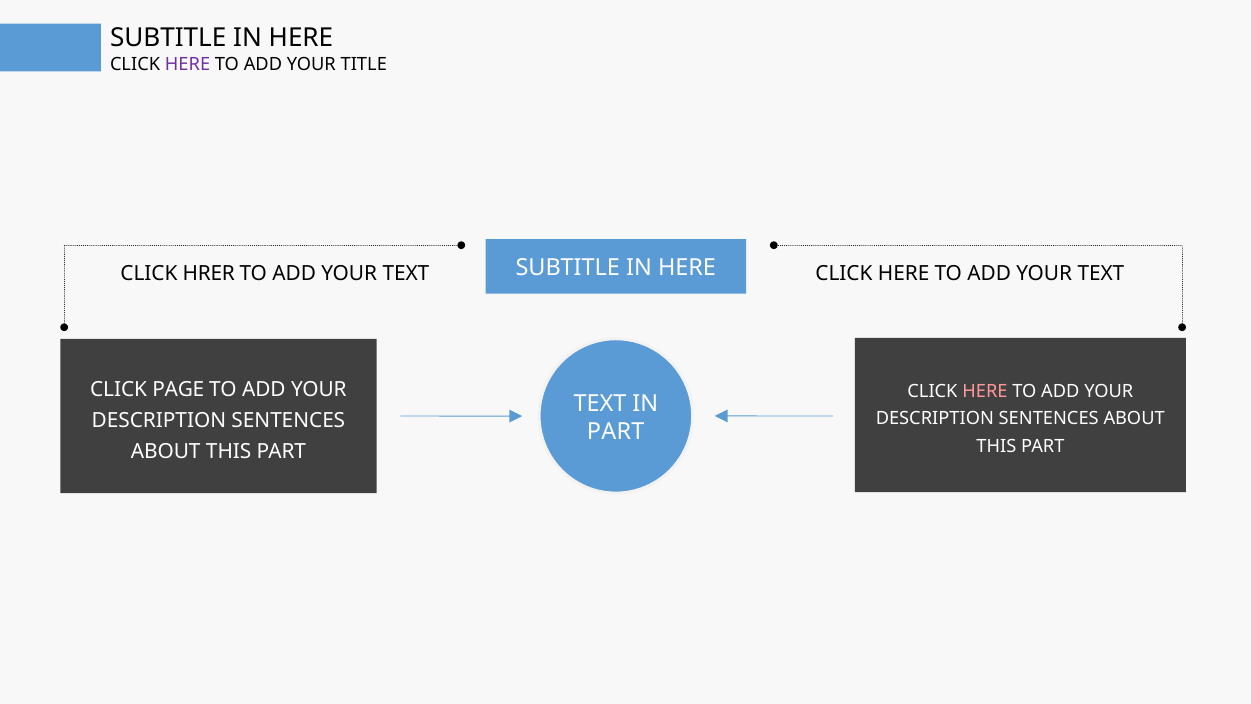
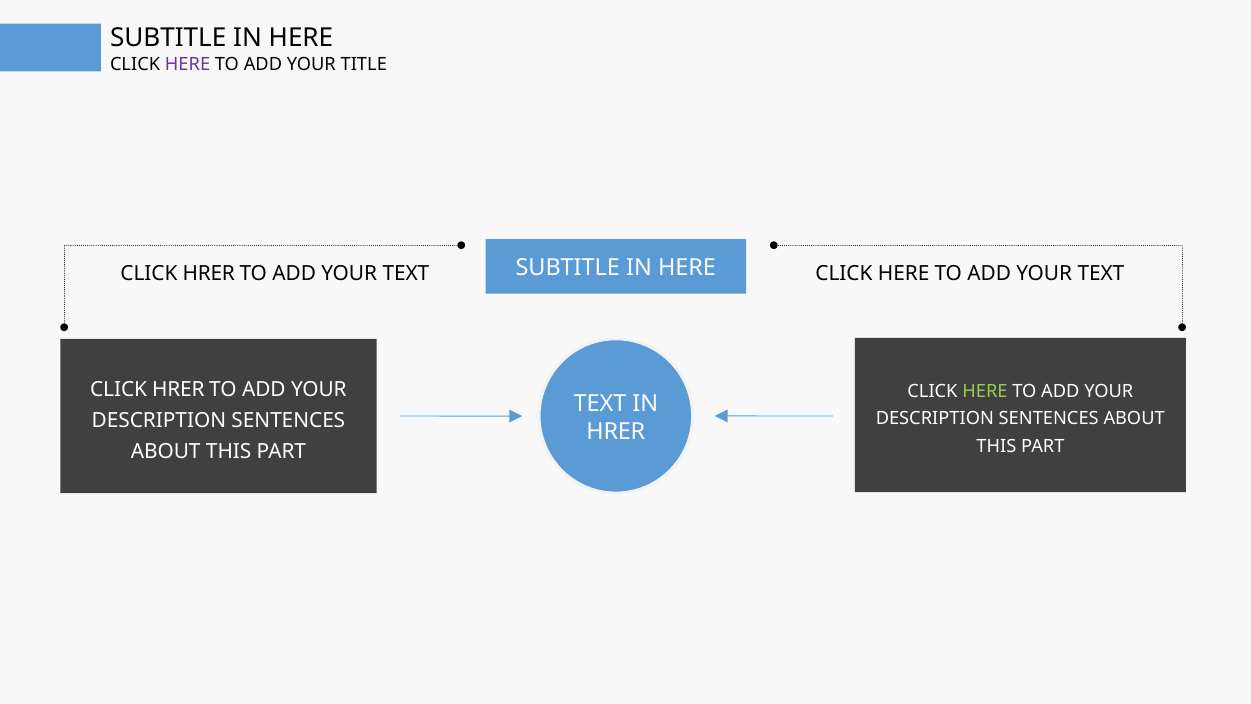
PAGE at (178, 389): PAGE -> HRER
HERE at (985, 391) colour: pink -> light green
PART at (616, 431): PART -> HRER
